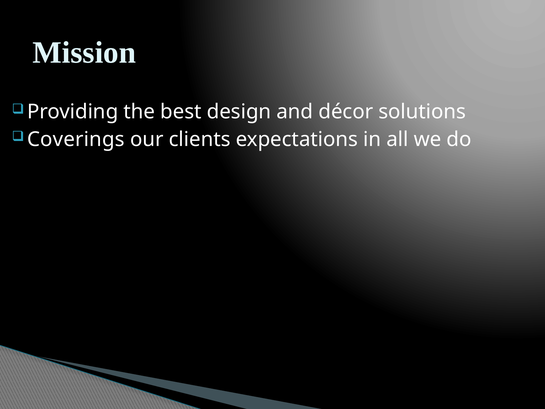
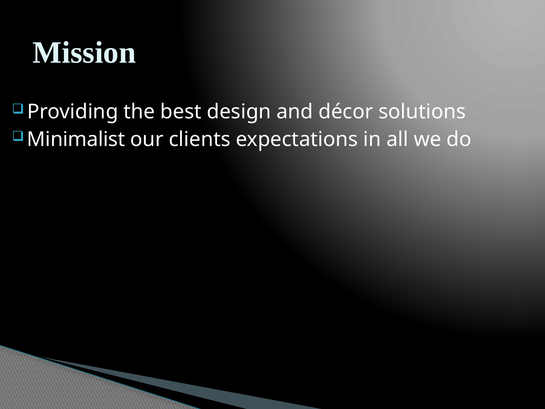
Coverings: Coverings -> Minimalist
